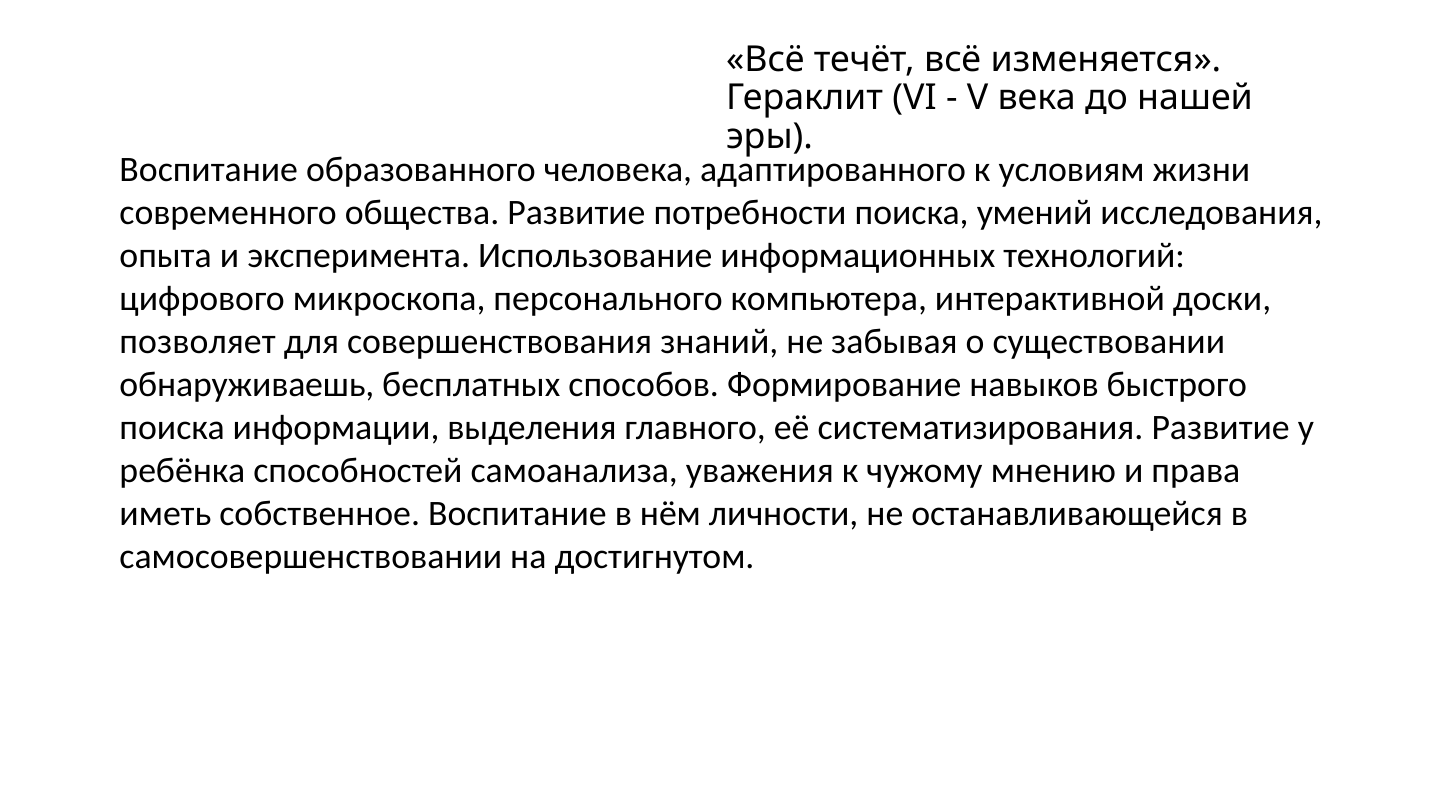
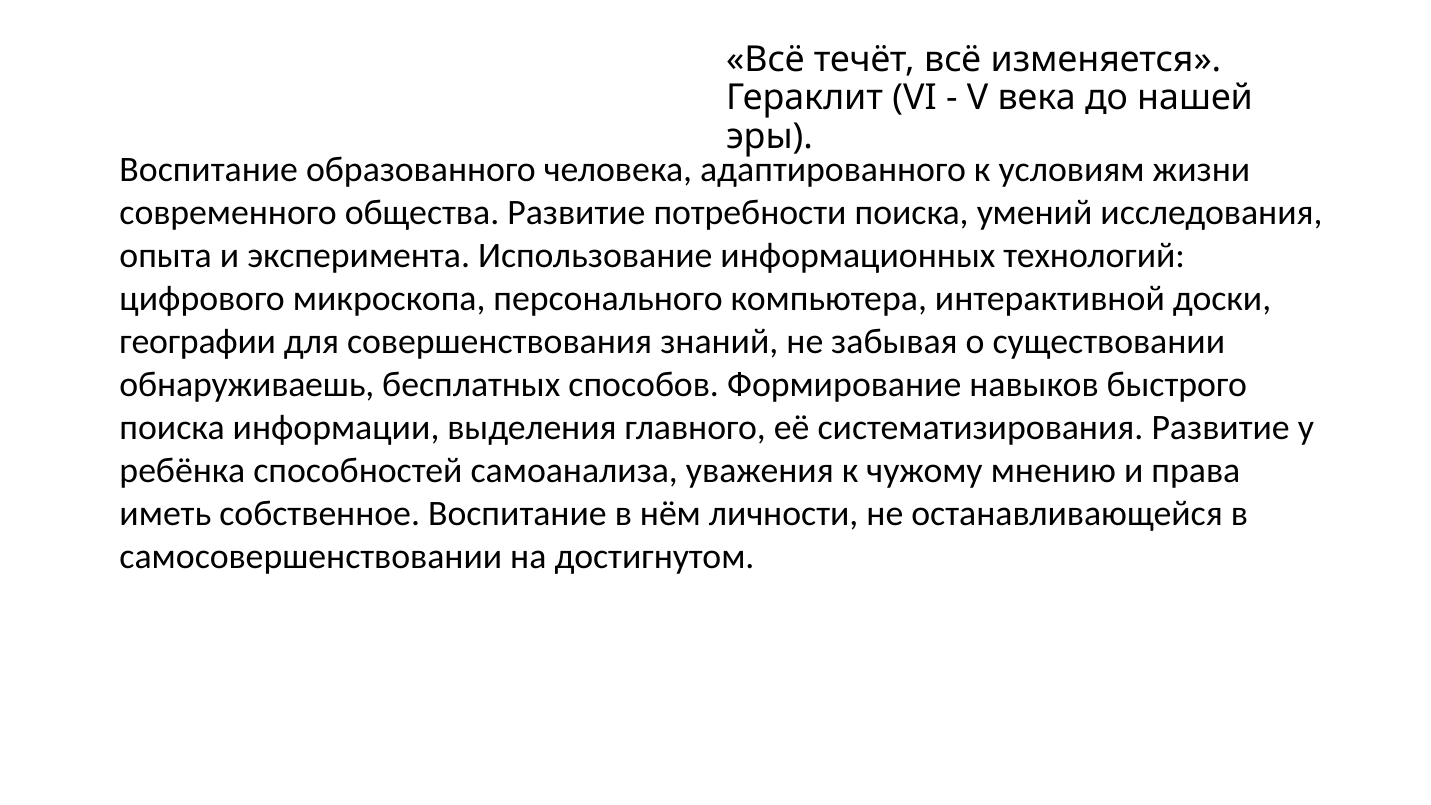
позволяет: позволяет -> географии
